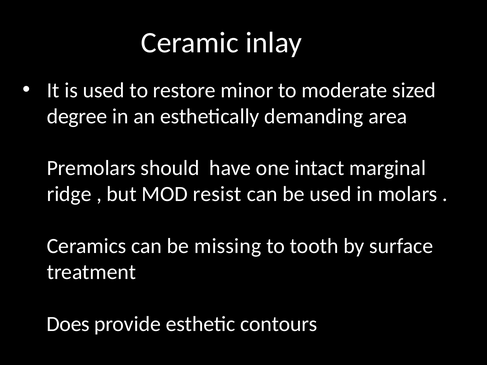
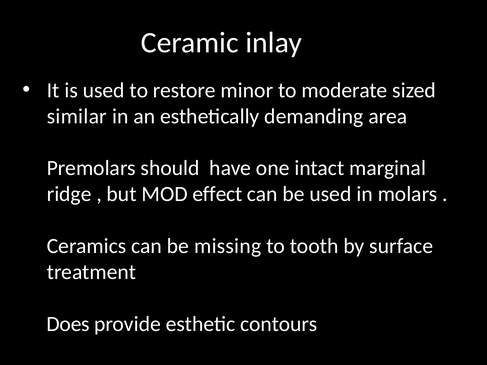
degree: degree -> similar
resist: resist -> effect
